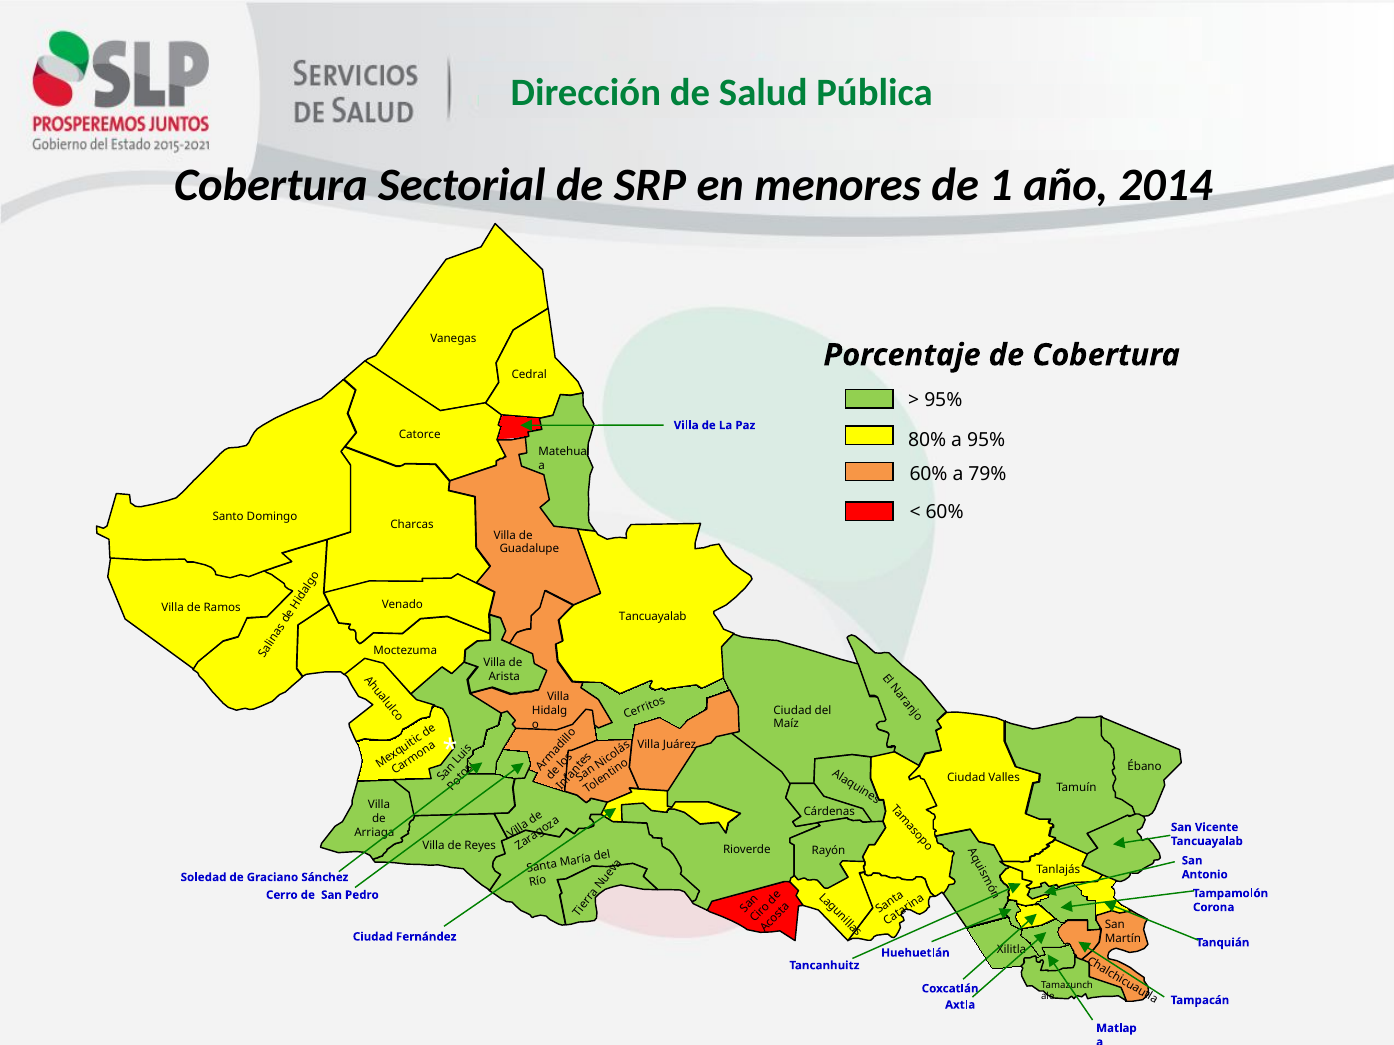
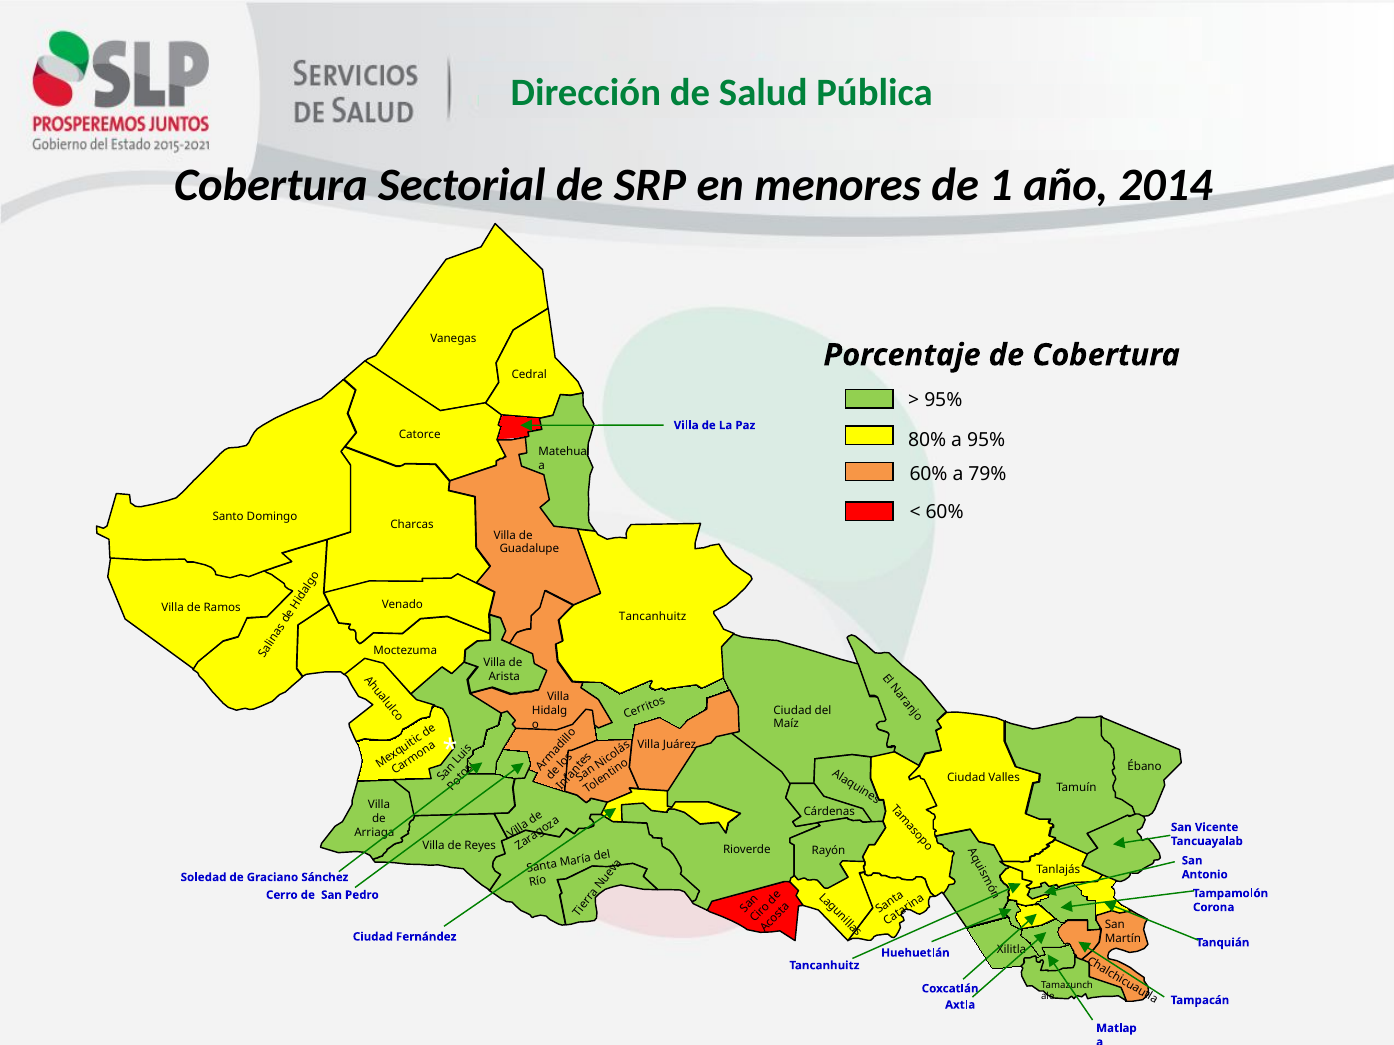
Tancuayalab at (653, 617): Tancuayalab -> Tancanhuitz
